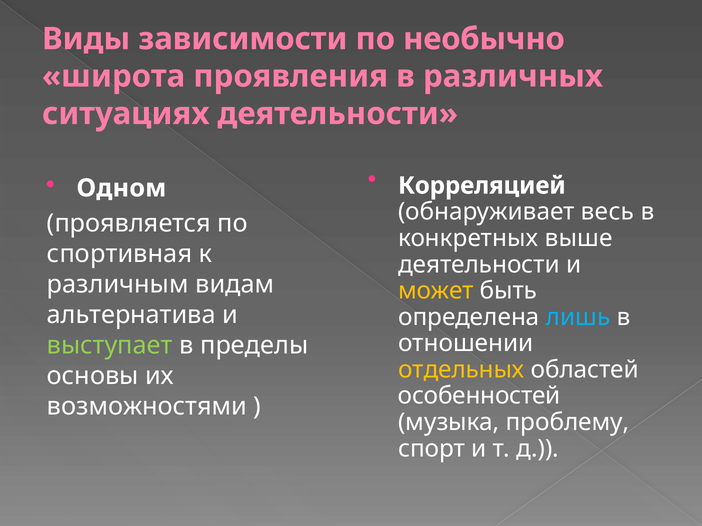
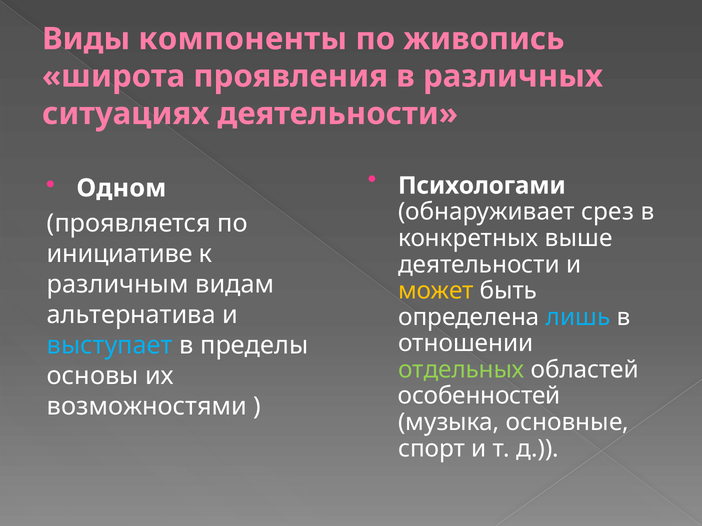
зависимости: зависимости -> компоненты
необычно: необычно -> живопись
Корреляцией: Корреляцией -> Психологами
весь: весь -> срез
спортивная: спортивная -> инициативе
выступает colour: light green -> light blue
отдельных colour: yellow -> light green
проблему: проблему -> основные
